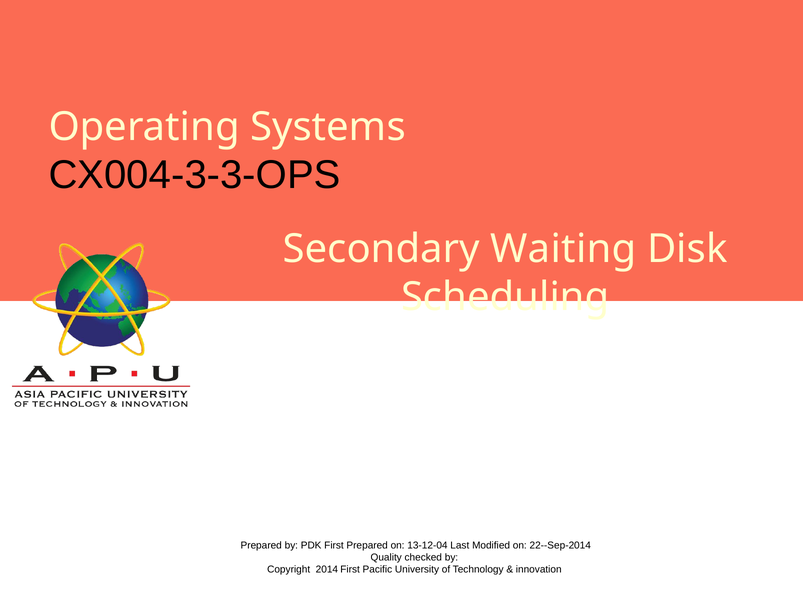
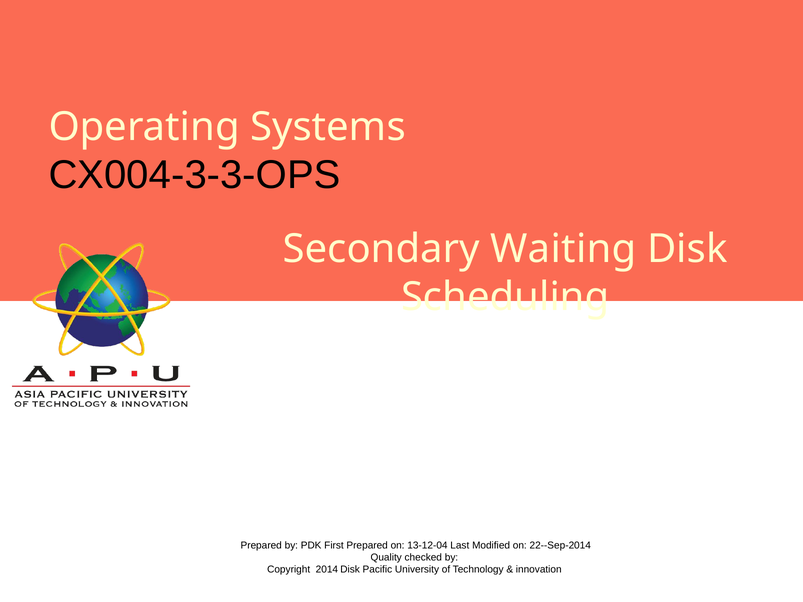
2014 First: First -> Disk
